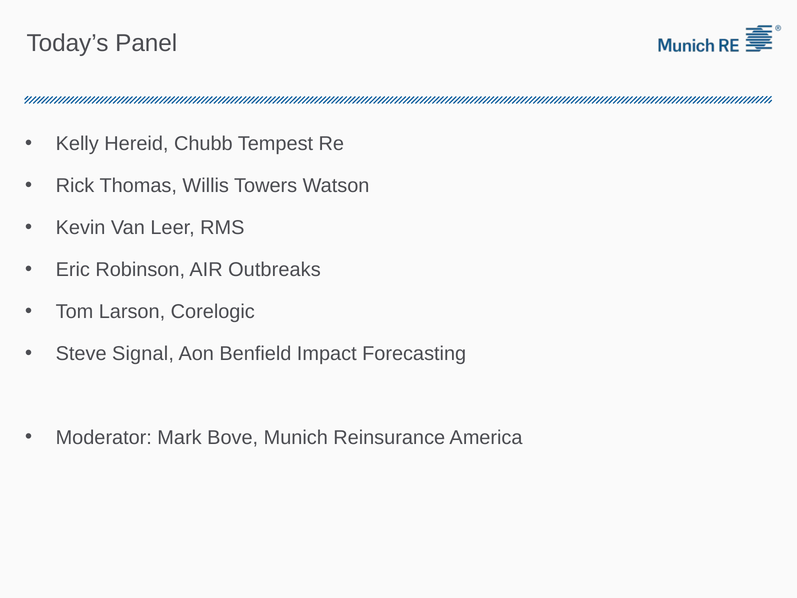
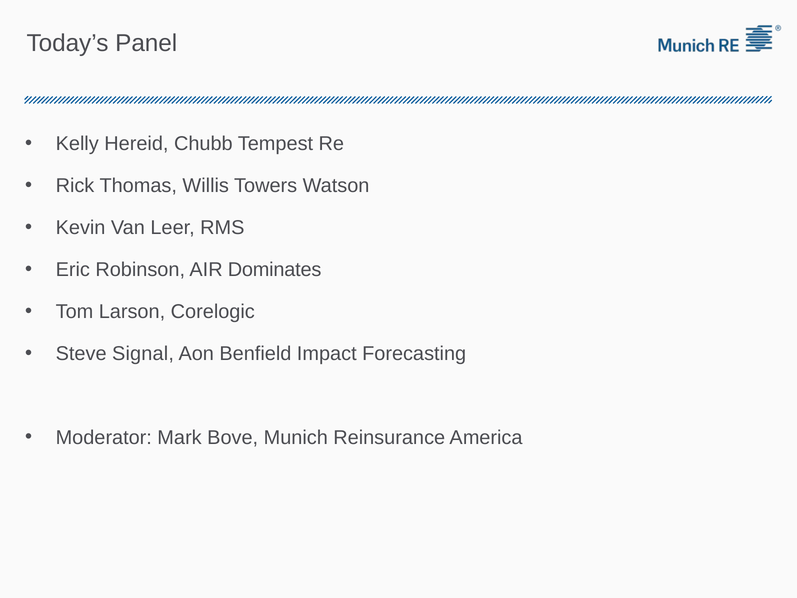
Outbreaks: Outbreaks -> Dominates
